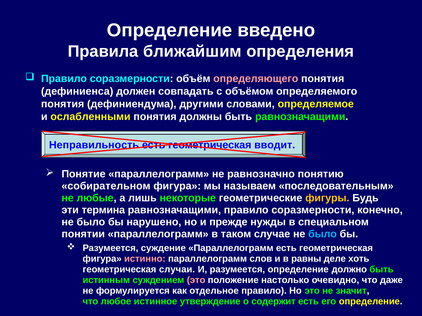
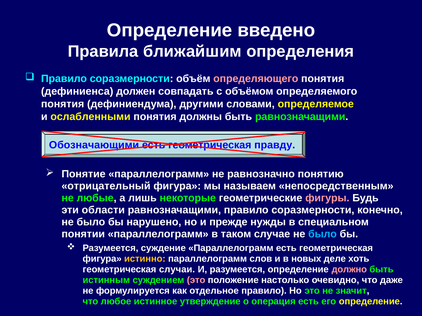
Неправильность: Неправильность -> Обозначающими
вводит: вводит -> правду
собирательном: собирательном -> отрицательный
последовательным: последовательным -> непосредственным
фигуры colour: yellow -> pink
термина: термина -> области
истинно colour: pink -> yellow
равны: равны -> новых
должно colour: white -> pink
содержит: содержит -> операция
